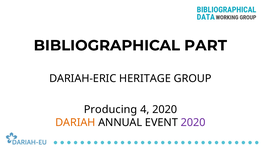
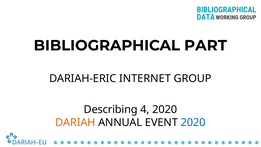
HERITAGE: HERITAGE -> INTERNET
Producing: Producing -> Describing
2020 at (193, 122) colour: purple -> blue
